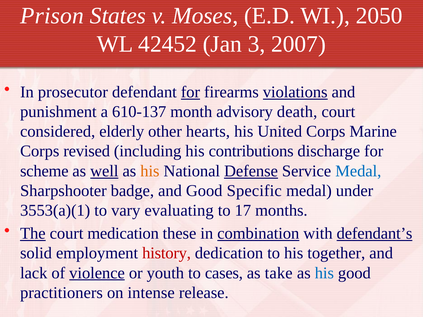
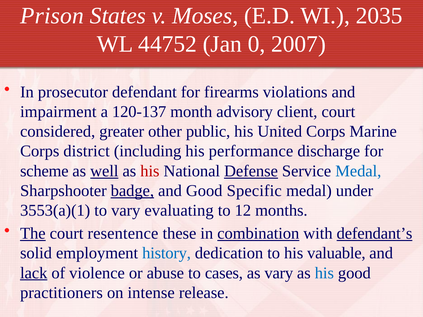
2050: 2050 -> 2035
42452: 42452 -> 44752
3: 3 -> 0
for at (190, 92) underline: present -> none
violations underline: present -> none
punishment: punishment -> impairment
610-137: 610-137 -> 120-137
death: death -> client
elderly: elderly -> greater
hearts: hearts -> public
revised: revised -> district
contributions: contributions -> performance
his at (150, 171) colour: orange -> red
badge underline: none -> present
17: 17 -> 12
medication: medication -> resentence
history colour: red -> blue
together: together -> valuable
lack underline: none -> present
violence underline: present -> none
youth: youth -> abuse
as take: take -> vary
